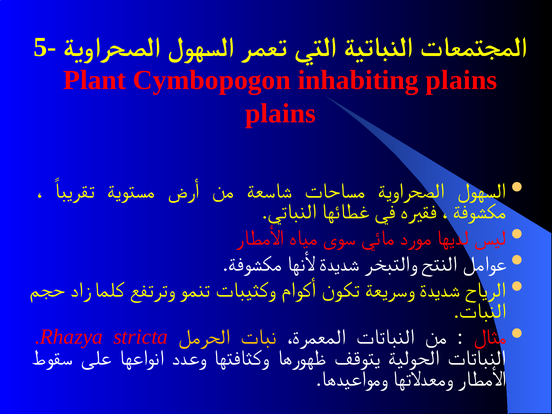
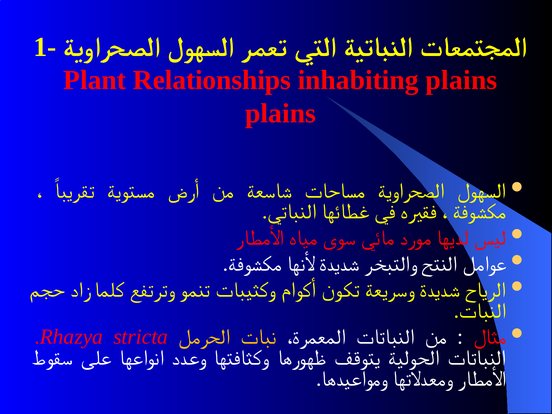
5-: 5- -> 1-
Cymbopogon: Cymbopogon -> Relationships
